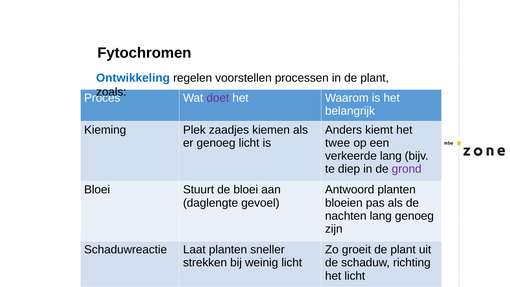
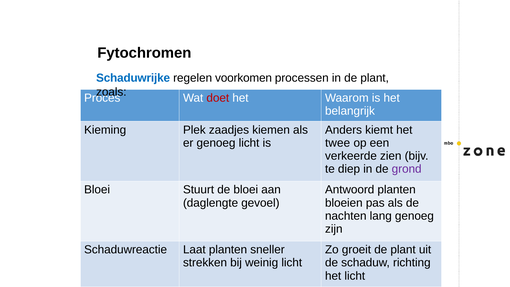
Ontwikkeling: Ontwikkeling -> Schaduwrijke
voorstellen: voorstellen -> voorkomen
doet colour: purple -> red
verkeerde lang: lang -> zien
